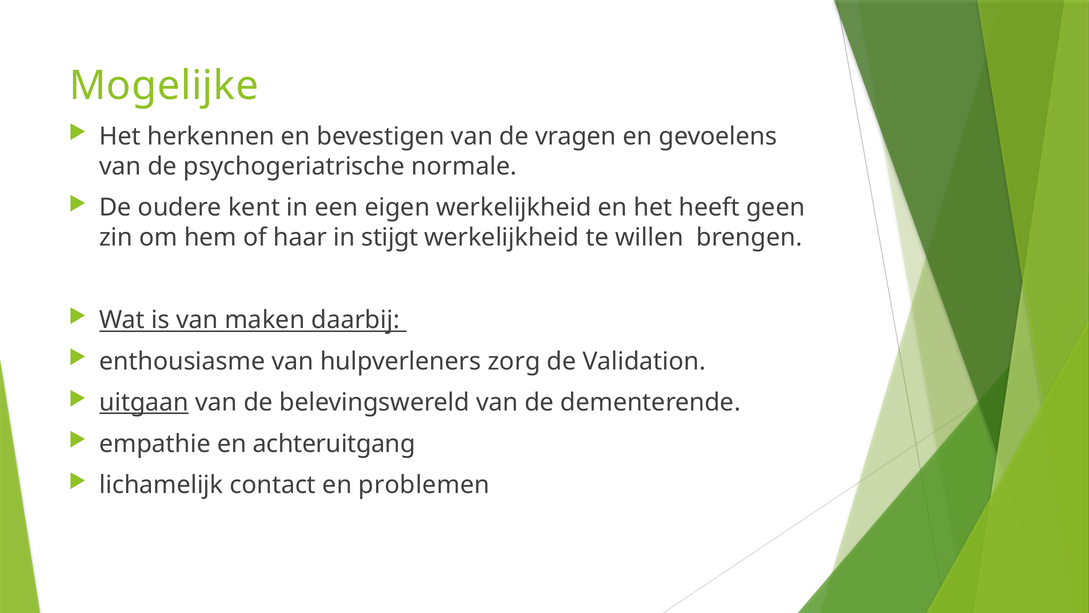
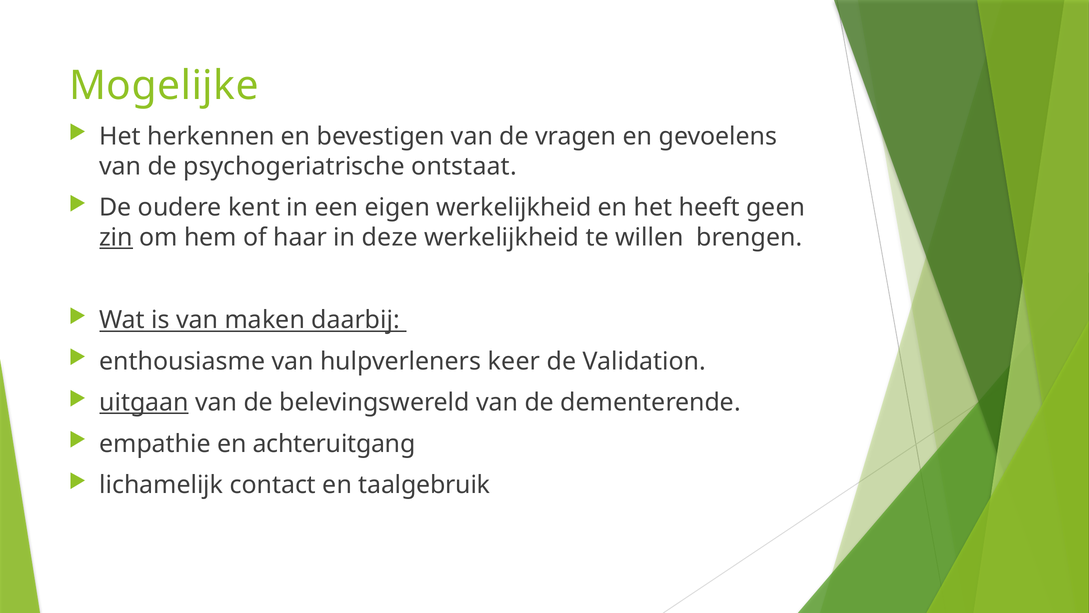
normale: normale -> ontstaat
zin underline: none -> present
stijgt: stijgt -> deze
zorg: zorg -> keer
problemen: problemen -> taalgebruik
